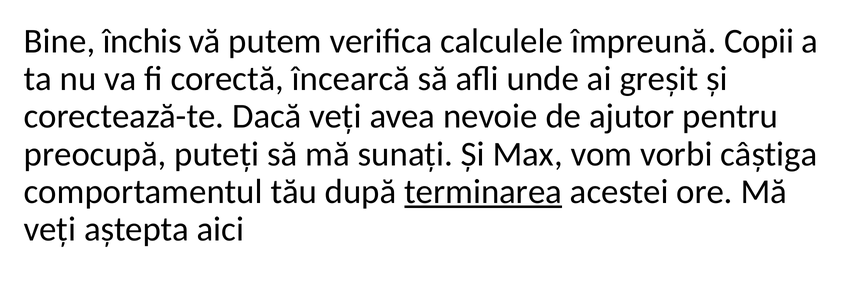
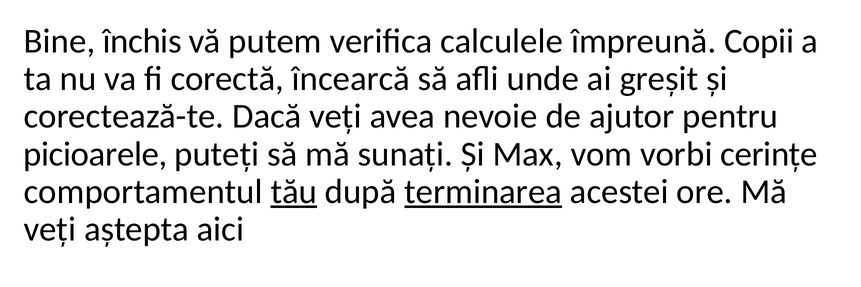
preocupă: preocupă -> picioarele
câștiga: câștiga -> cerințe
tău underline: none -> present
